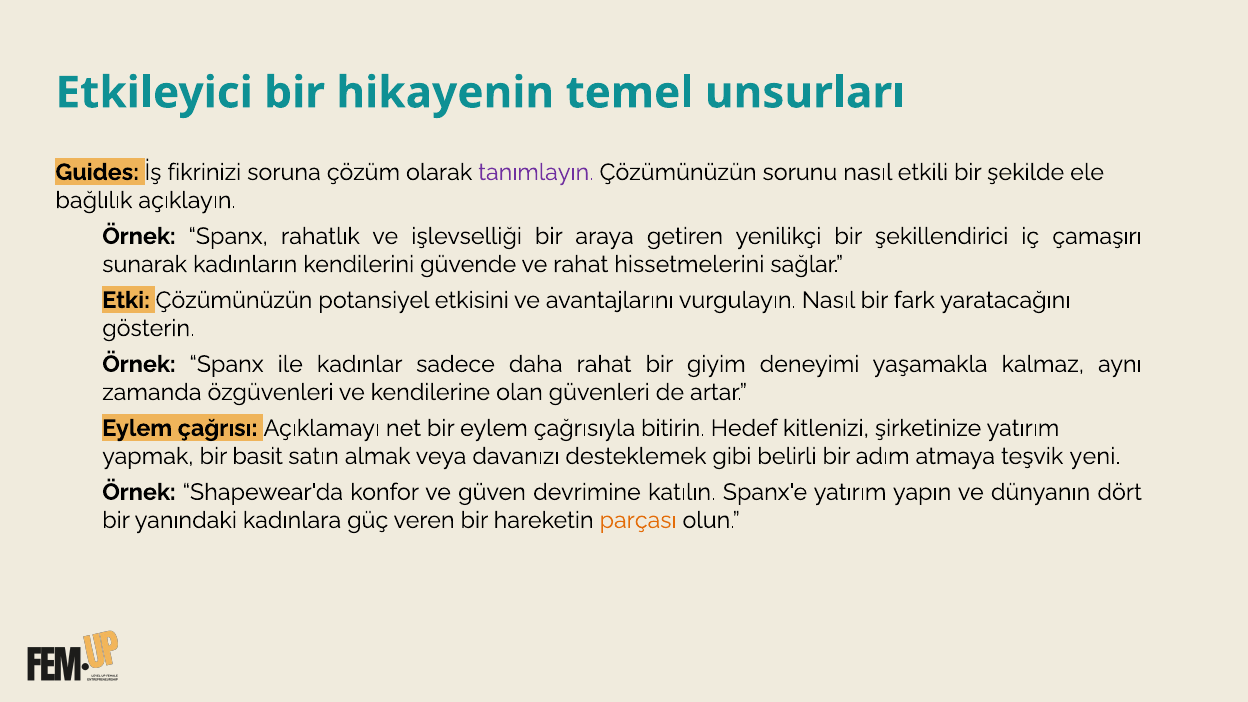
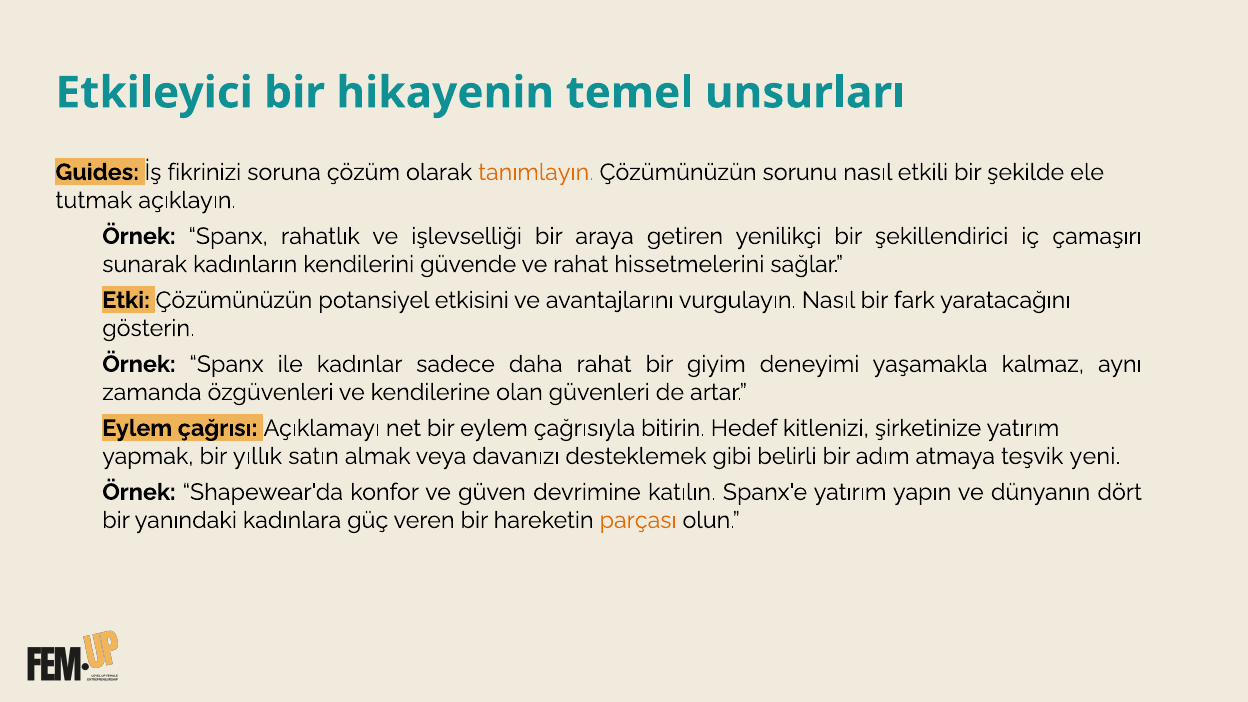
tanımlayın colour: purple -> orange
bağlılık: bağlılık -> tutmak
basit: basit -> yıllık
